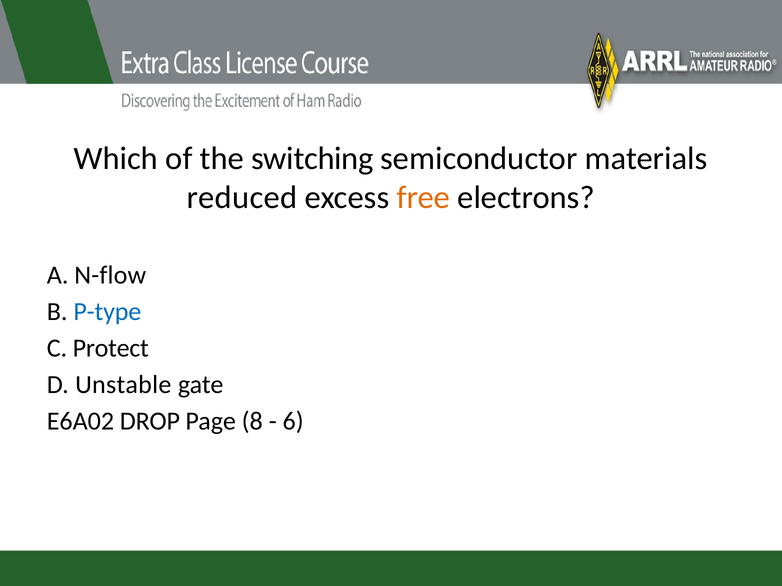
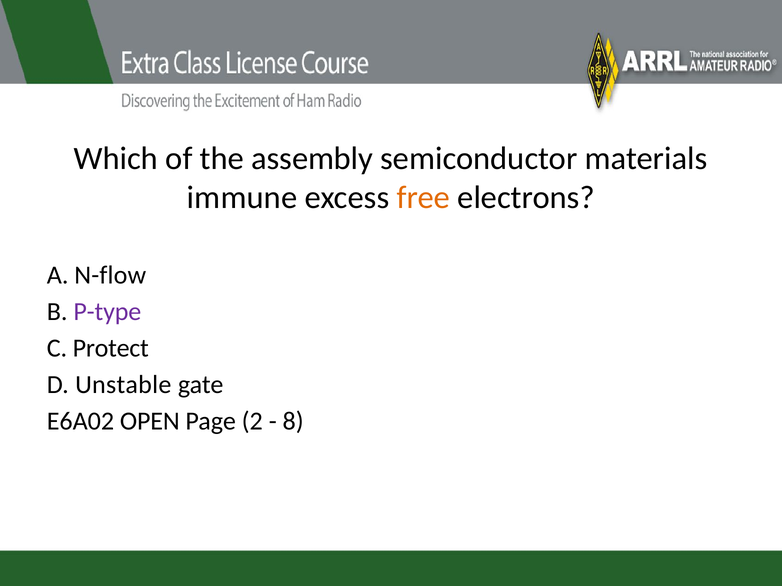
switching: switching -> assembly
reduced: reduced -> immune
P-type colour: blue -> purple
DROP: DROP -> OPEN
8: 8 -> 2
6: 6 -> 8
